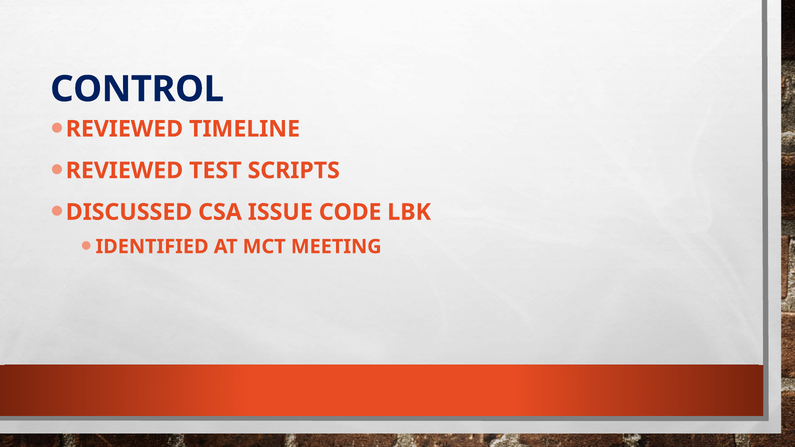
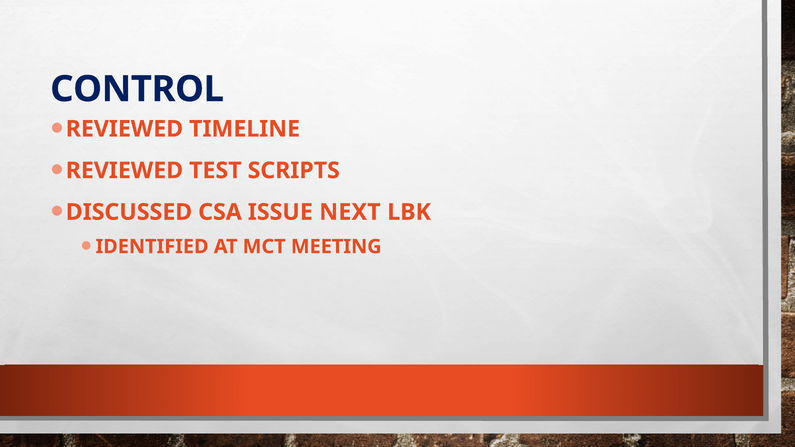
CODE: CODE -> NEXT
